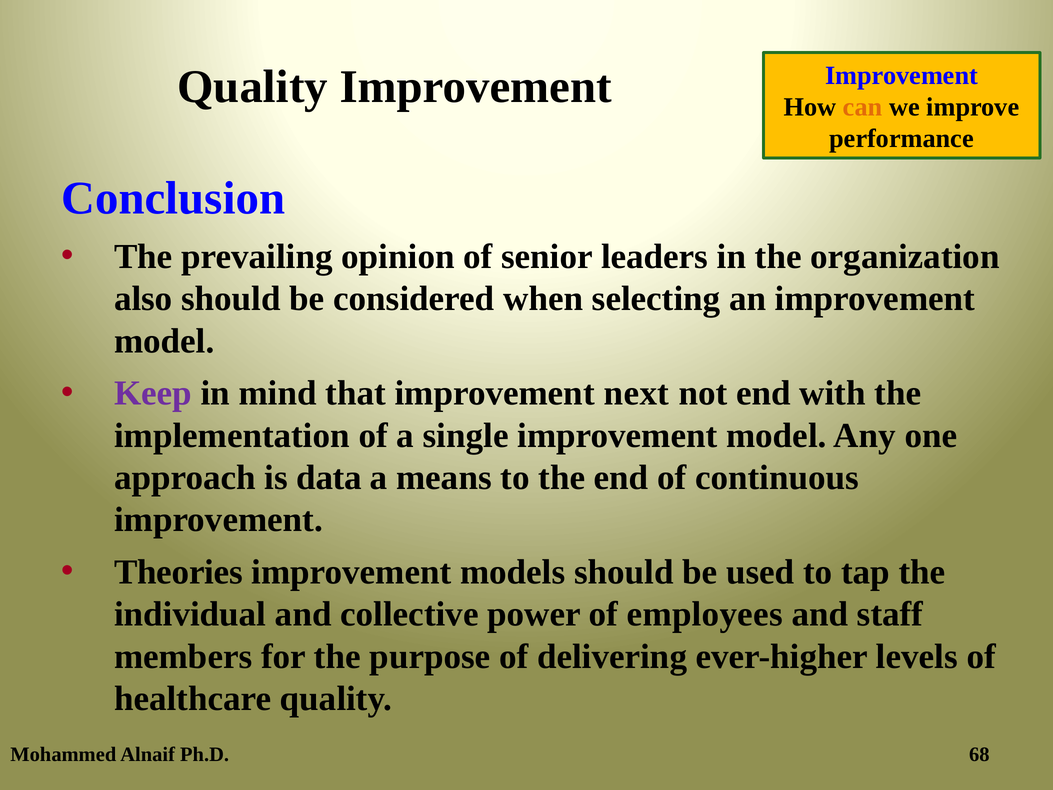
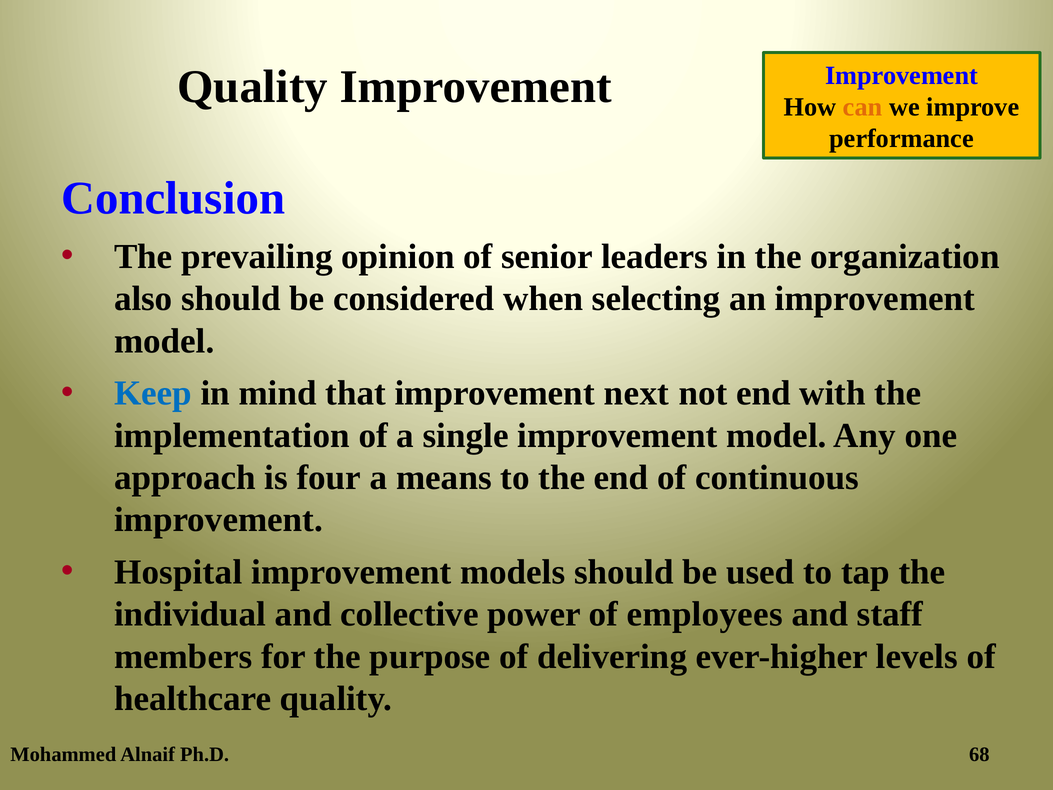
Keep colour: purple -> blue
data: data -> four
Theories: Theories -> Hospital
